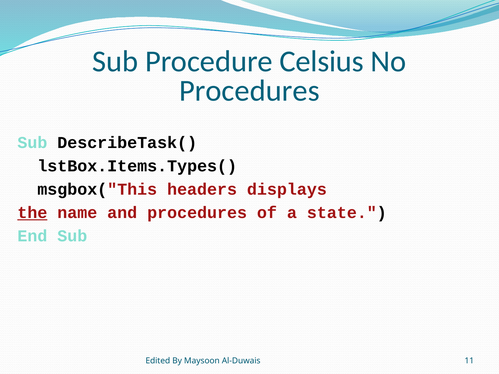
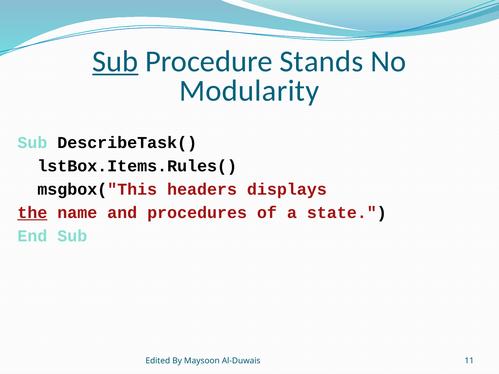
Sub at (115, 61) underline: none -> present
Celsius: Celsius -> Stands
Procedures at (249, 91): Procedures -> Modularity
lstBox.Items.Types(: lstBox.Items.Types( -> lstBox.Items.Rules(
